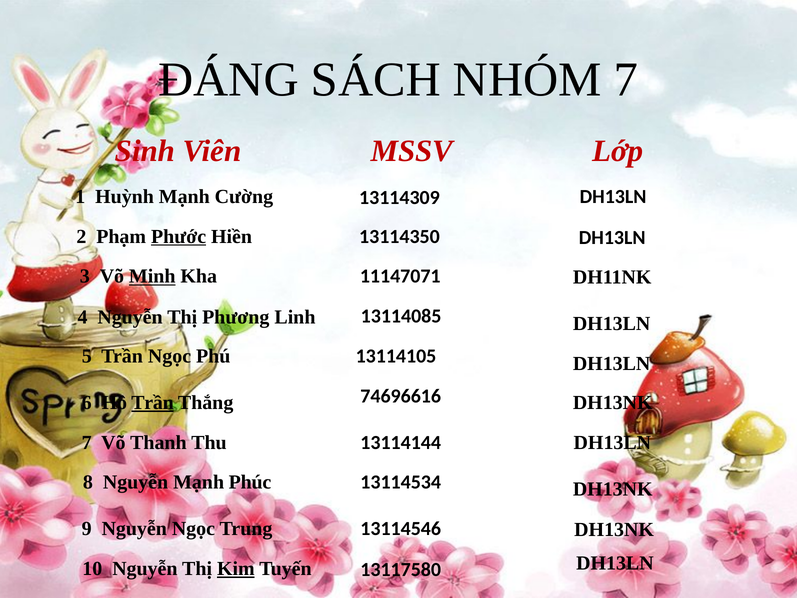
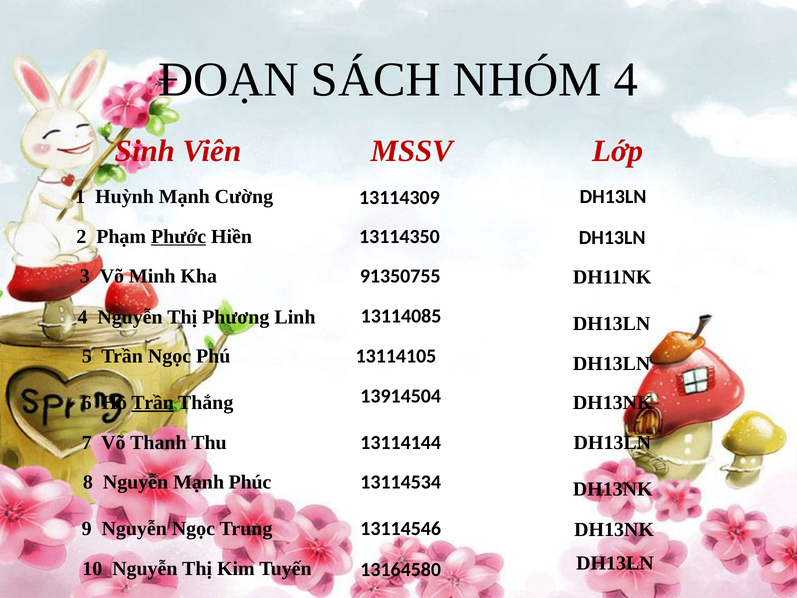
ĐÁNG: ĐÁNG -> ĐOẠN
NHÓM 7: 7 -> 4
Minh underline: present -> none
11147071: 11147071 -> 91350755
74696616: 74696616 -> 13914504
Kim underline: present -> none
13117580: 13117580 -> 13164580
